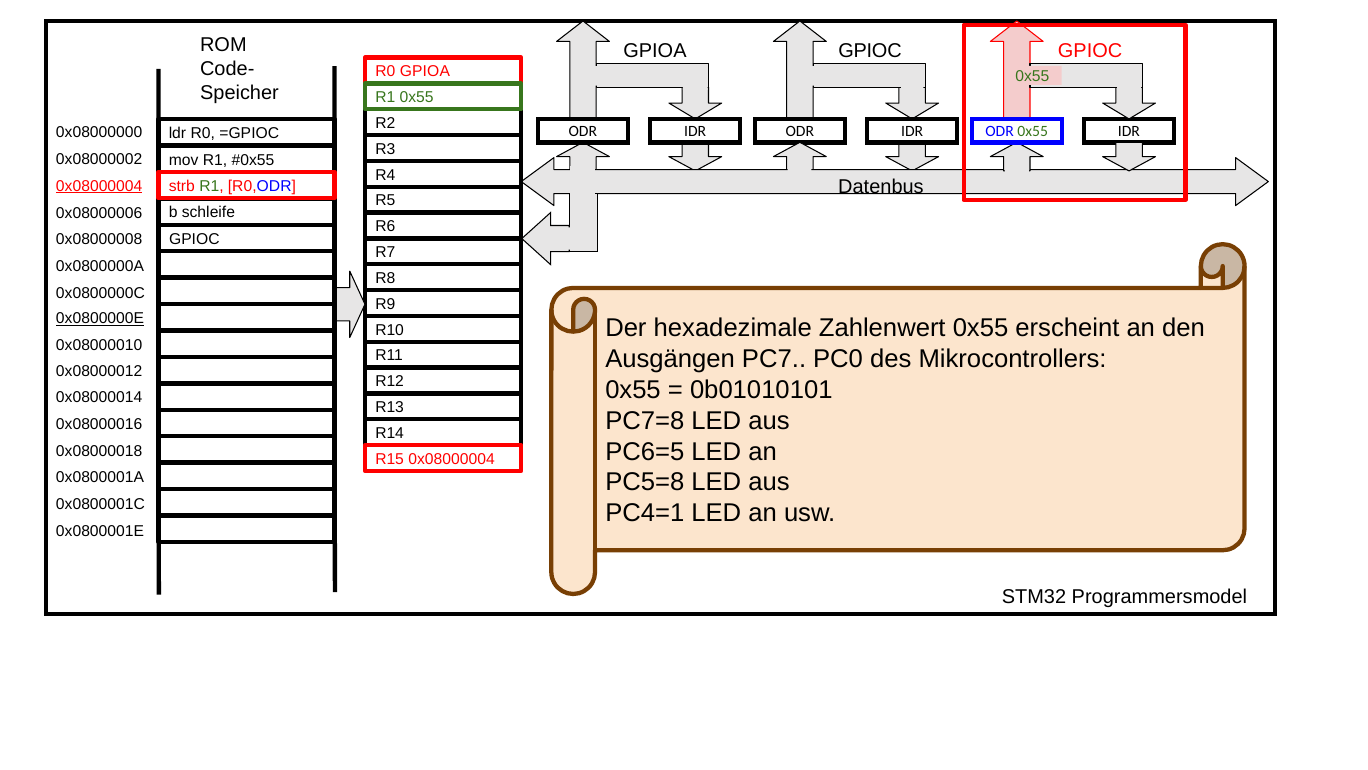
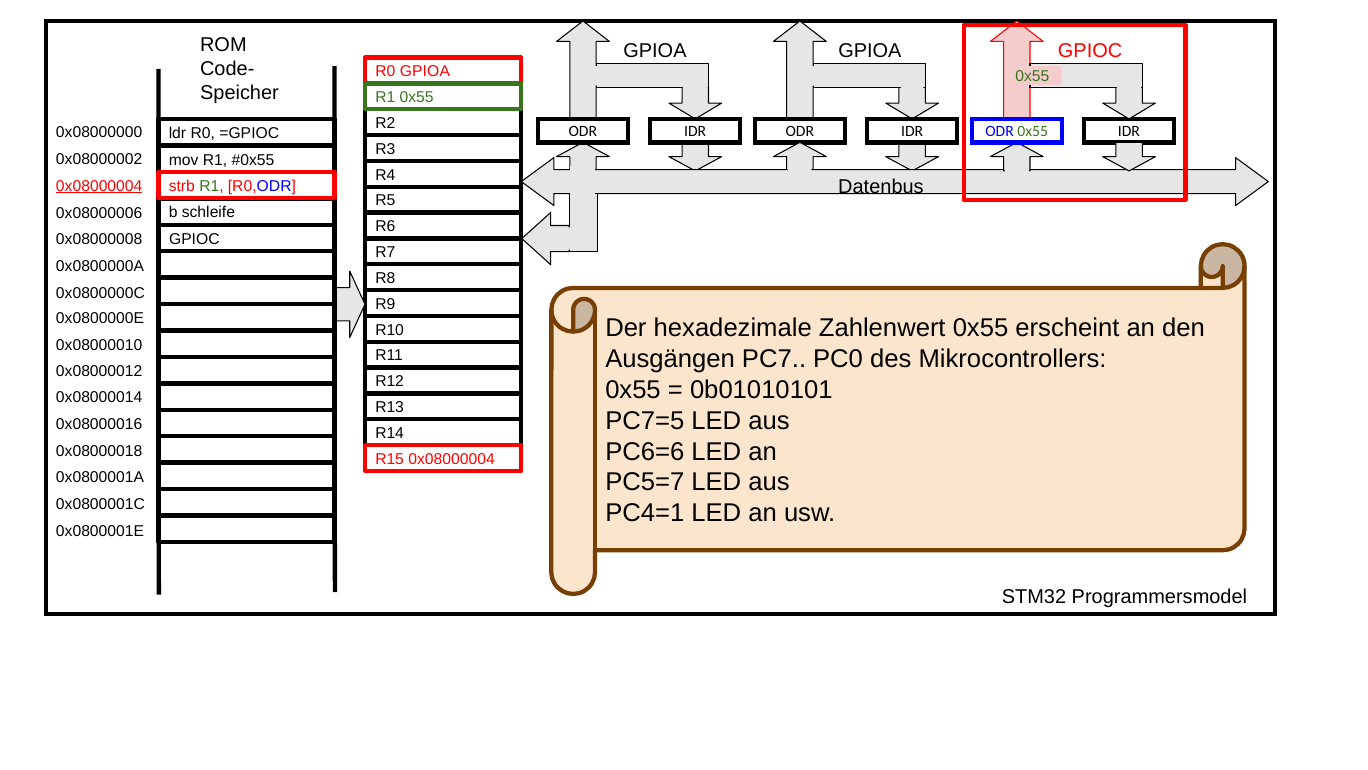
GPIOC at (870, 51): GPIOC -> GPIOA
0x0800000E underline: present -> none
PC7=8: PC7=8 -> PC7=5
PC6=5: PC6=5 -> PC6=6
PC5=8: PC5=8 -> PC5=7
